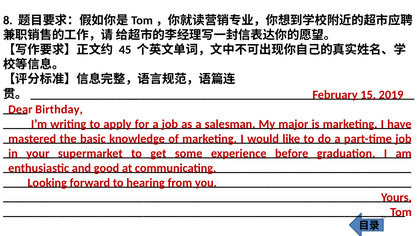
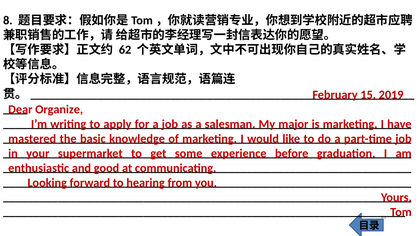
45: 45 -> 62
Birthday: Birthday -> Organize
